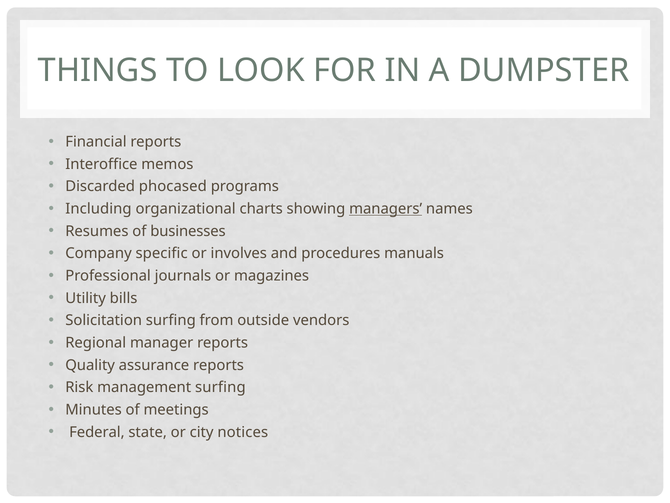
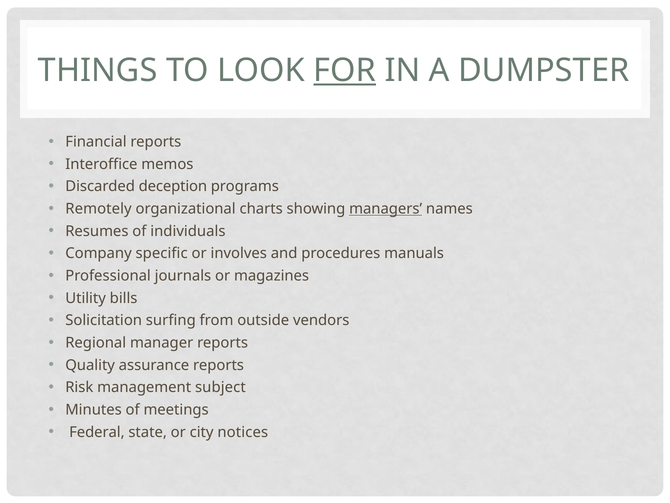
FOR underline: none -> present
phocased: phocased -> deception
Including: Including -> Remotely
businesses: businesses -> individuals
management surfing: surfing -> subject
